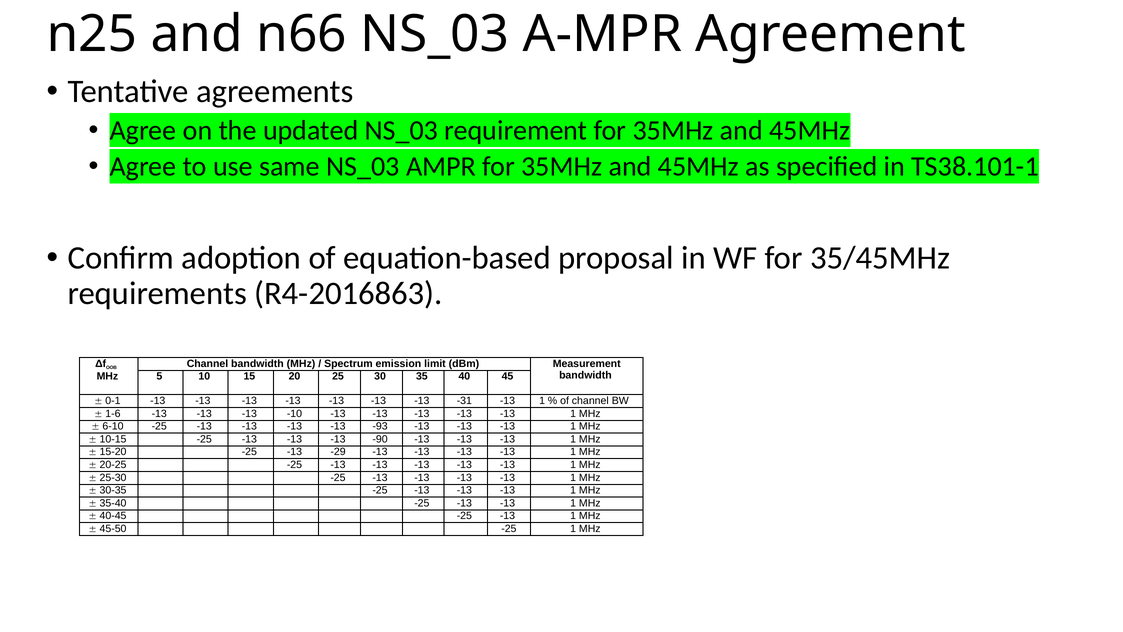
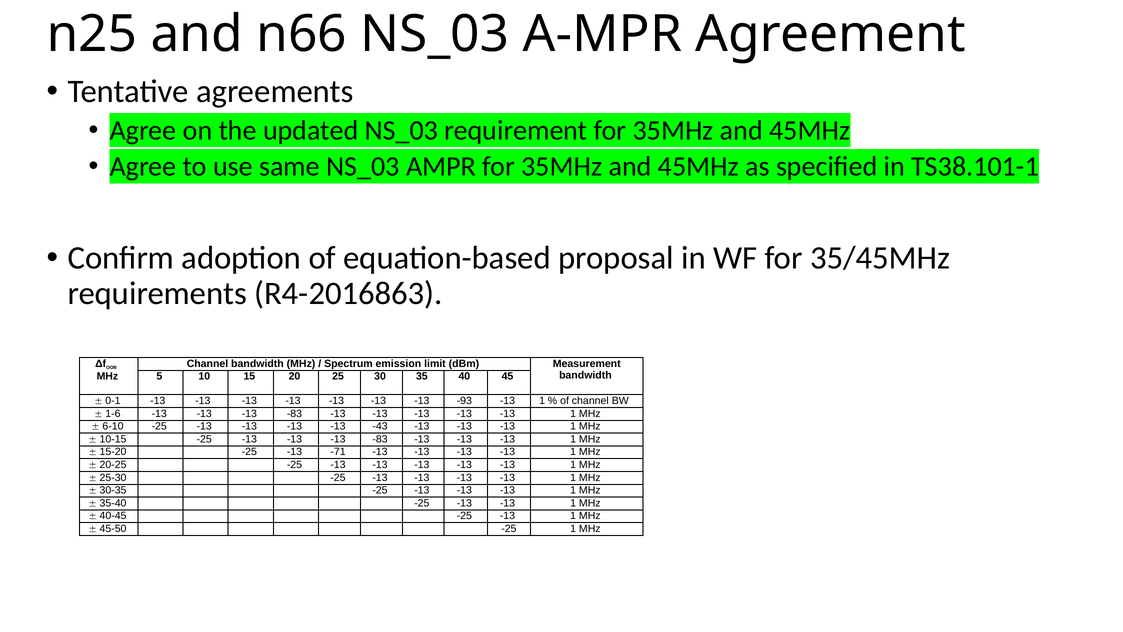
-31: -31 -> -93
-10 at (294, 413): -10 -> -83
-93: -93 -> -43
-90 at (380, 439): -90 -> -83
-29: -29 -> -71
